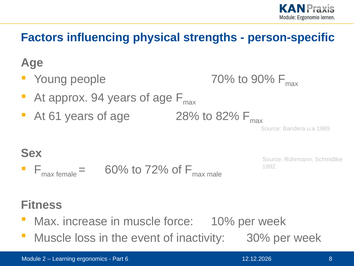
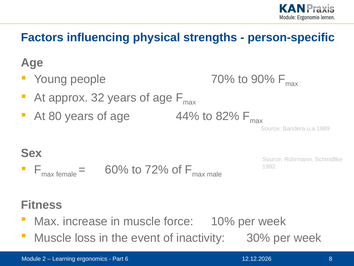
94: 94 -> 32
61: 61 -> 80
28%: 28% -> 44%
